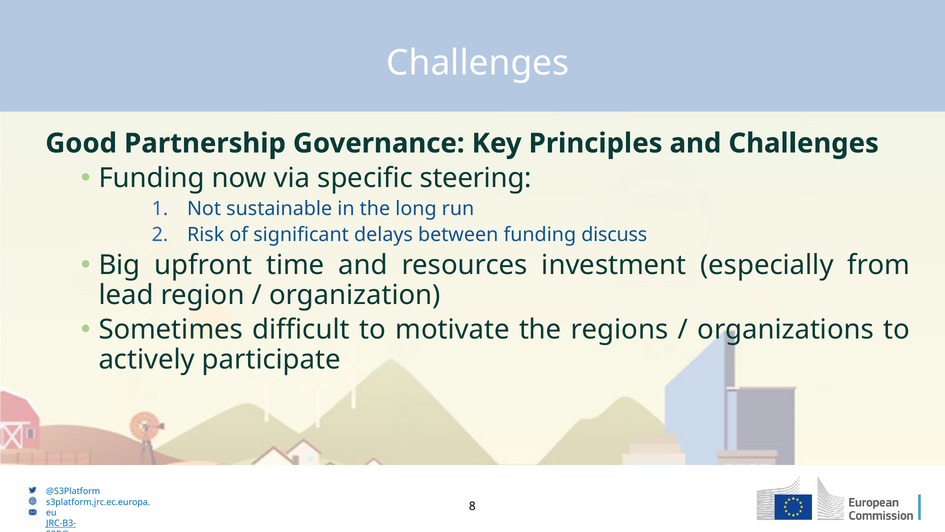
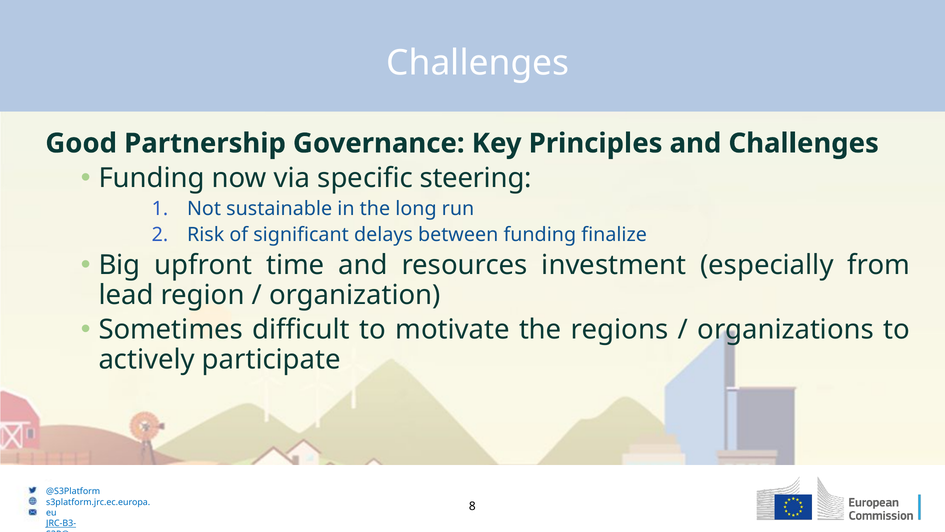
discuss: discuss -> finalize
